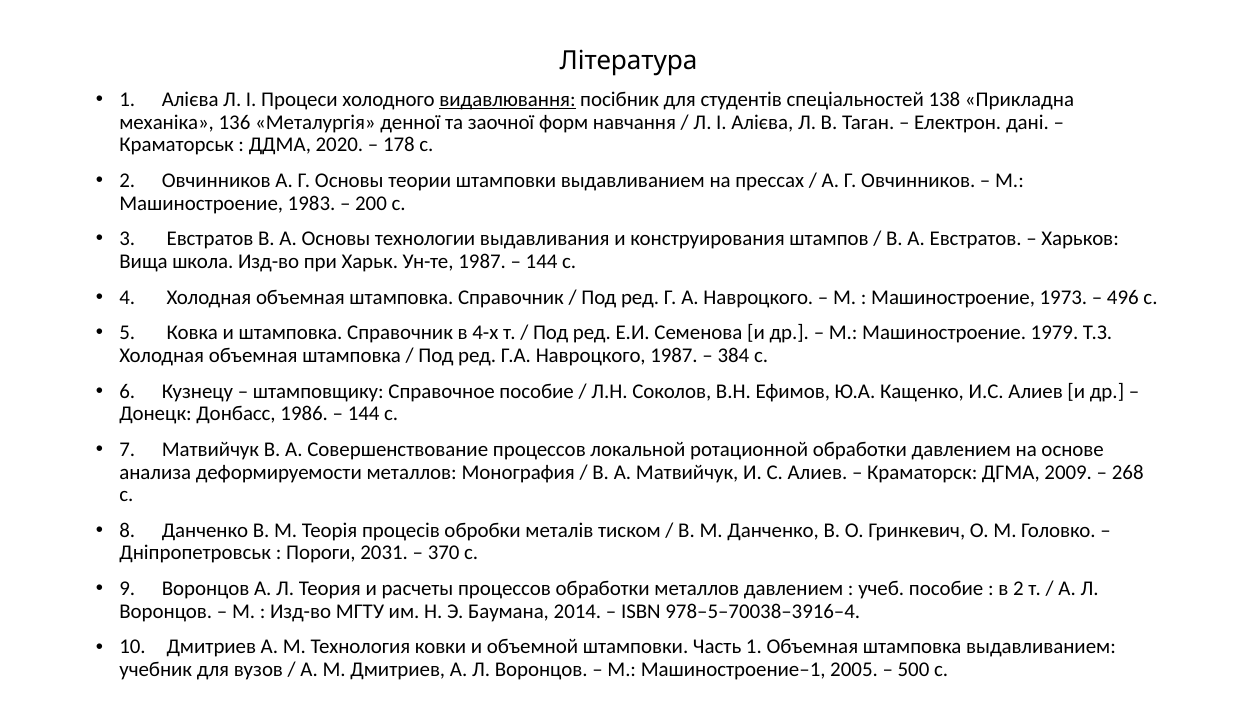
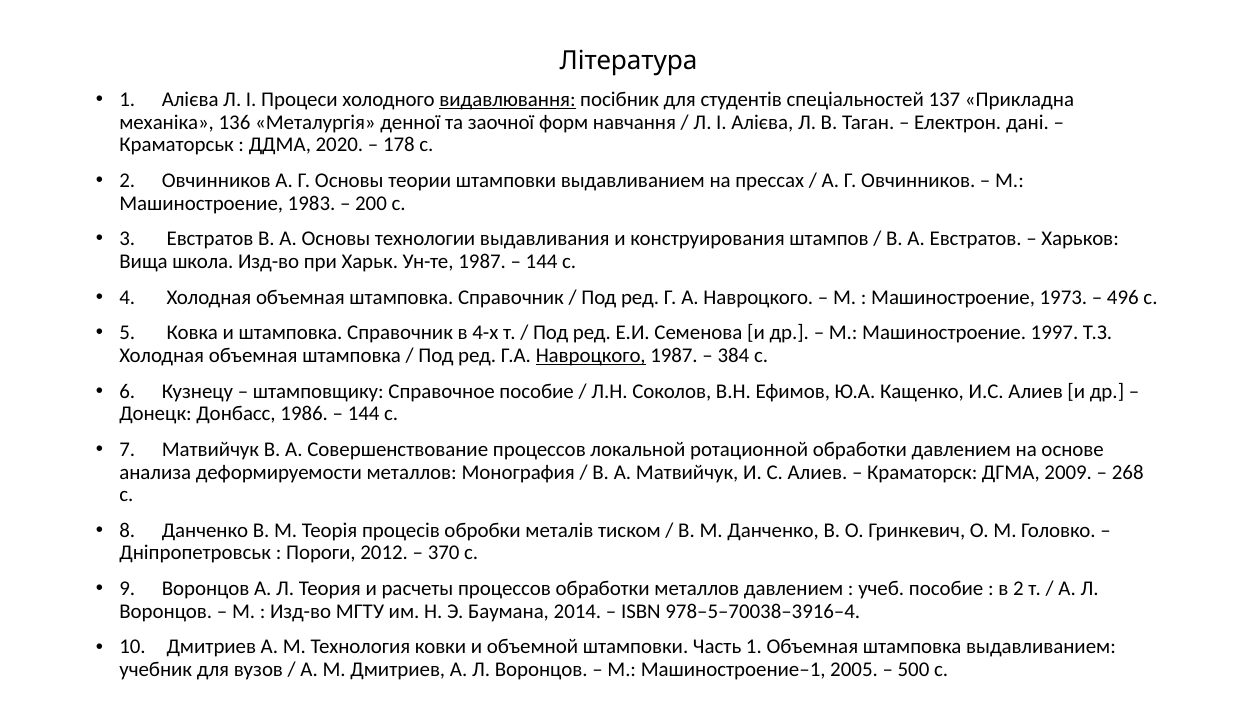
138: 138 -> 137
1979: 1979 -> 1997
Навроцкого at (591, 356) underline: none -> present
2031: 2031 -> 2012
